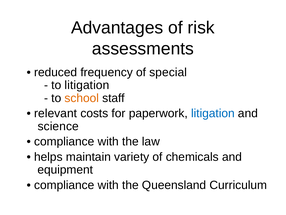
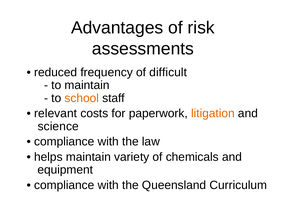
special: special -> difficult
to litigation: litigation -> maintain
litigation at (213, 113) colour: blue -> orange
